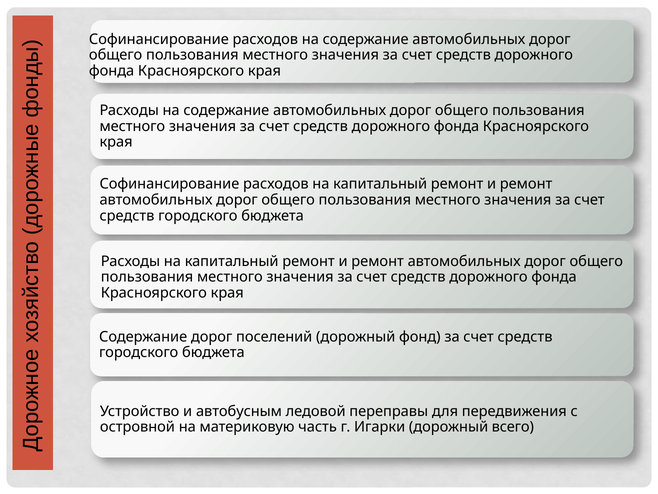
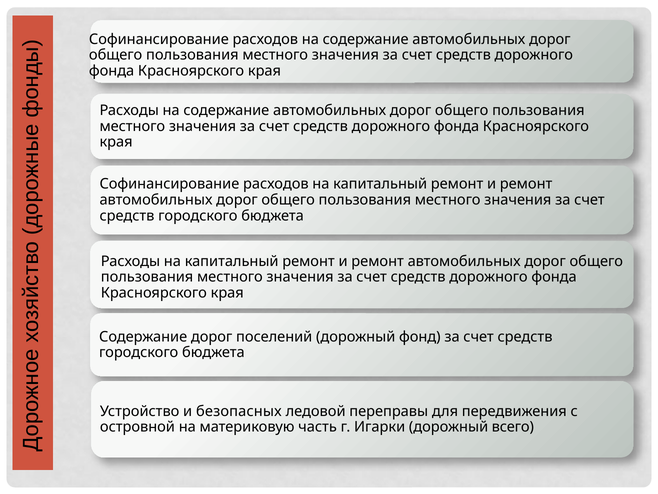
автобусным: автобусным -> безопасных
